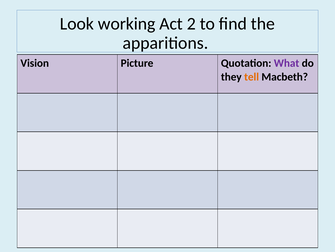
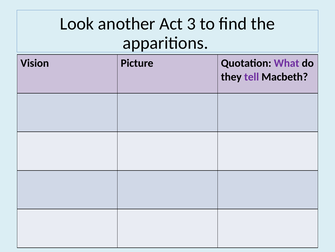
working: working -> another
2: 2 -> 3
tell colour: orange -> purple
